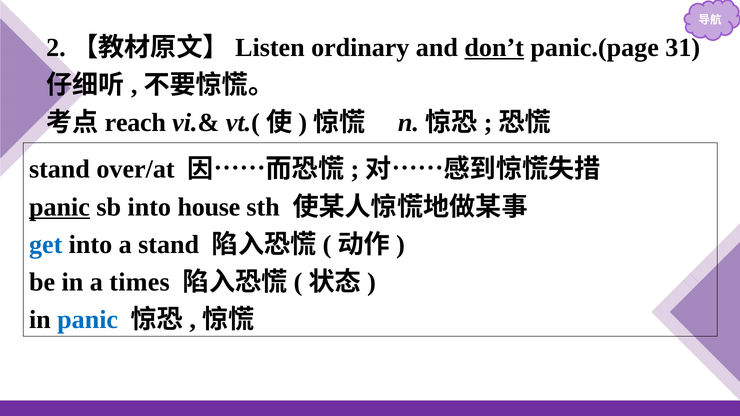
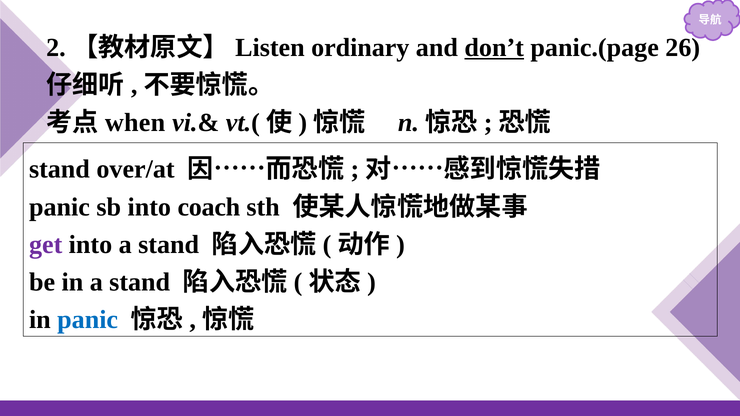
31: 31 -> 26
reach: reach -> when
panic at (59, 207) underline: present -> none
house: house -> coach
get colour: blue -> purple
in a times: times -> stand
